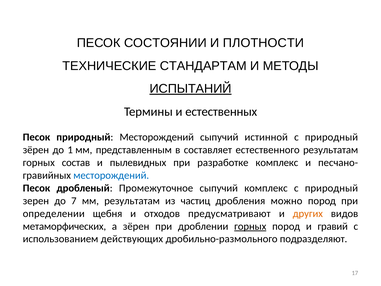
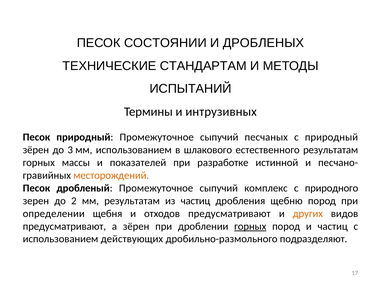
ПЛОТНОСТИ: ПЛОТНОСТИ -> ДРОБЛЕНЫХ
ИСПЫТАНИЙ underline: present -> none
естественных: естественных -> интрузивных
природный Месторождений: Месторождений -> Промежуточное
истинной: истинной -> песчаных
1: 1 -> 3
мм представленным: представленным -> использованием
составляет: составляет -> шлакового
состав: состав -> массы
пылевидных: пылевидных -> показателей
разработке комплекс: комплекс -> истинной
месторождений at (111, 175) colour: blue -> orange
природный at (331, 188): природный -> природного
7: 7 -> 2
можно: можно -> щебню
метаморфических at (64, 226): метаморфических -> предусматривают
и гравий: гравий -> частиц
